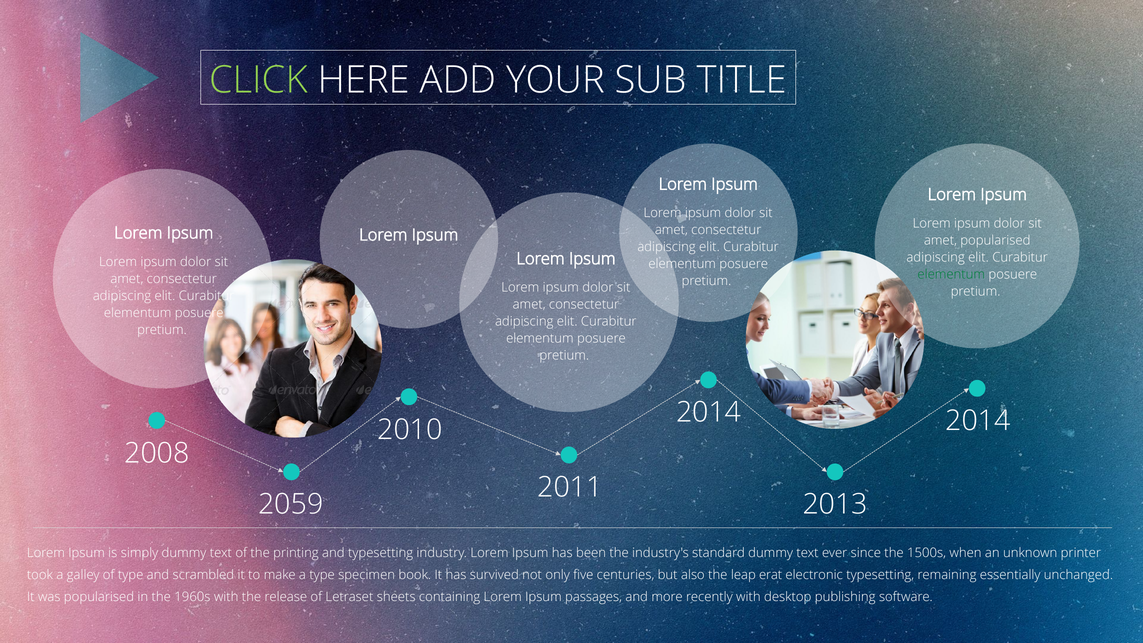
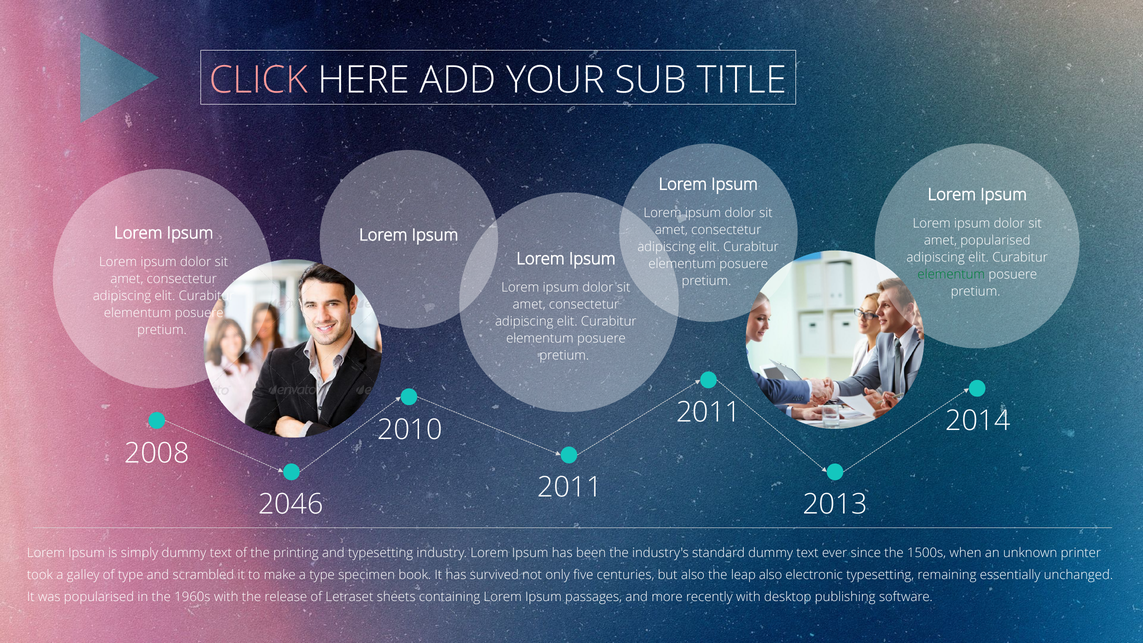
CLICK colour: light green -> pink
2014 at (709, 412): 2014 -> 2011
2059: 2059 -> 2046
leap erat: erat -> also
